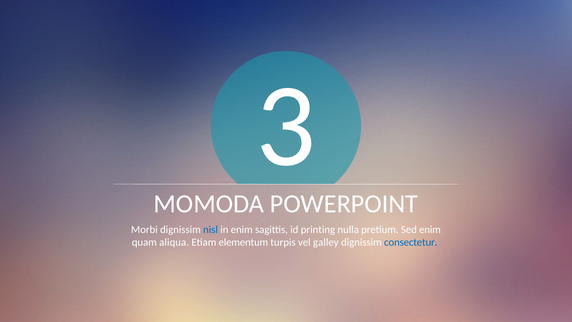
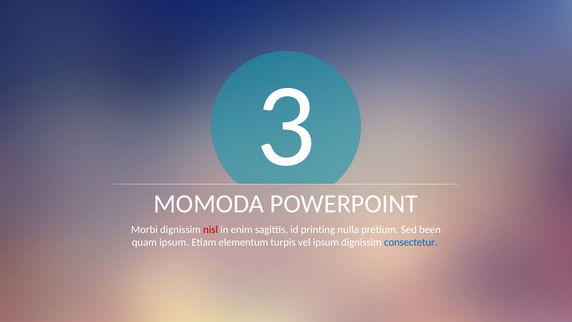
nisl colour: blue -> red
Sed enim: enim -> been
quam aliqua: aliqua -> ipsum
vel galley: galley -> ipsum
